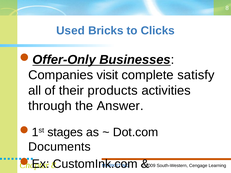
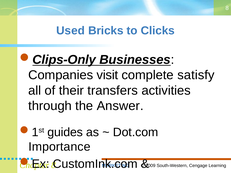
Offer-Only: Offer-Only -> Clips-Only
products: products -> transfers
stages: stages -> guides
Documents: Documents -> Importance
